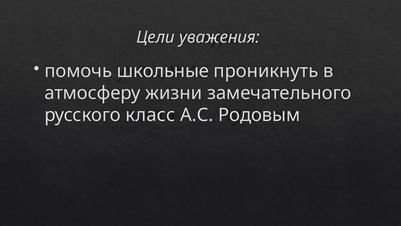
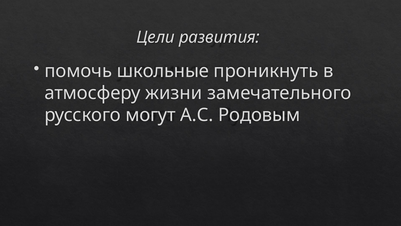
уважения: уважения -> развития
класс: класс -> могут
